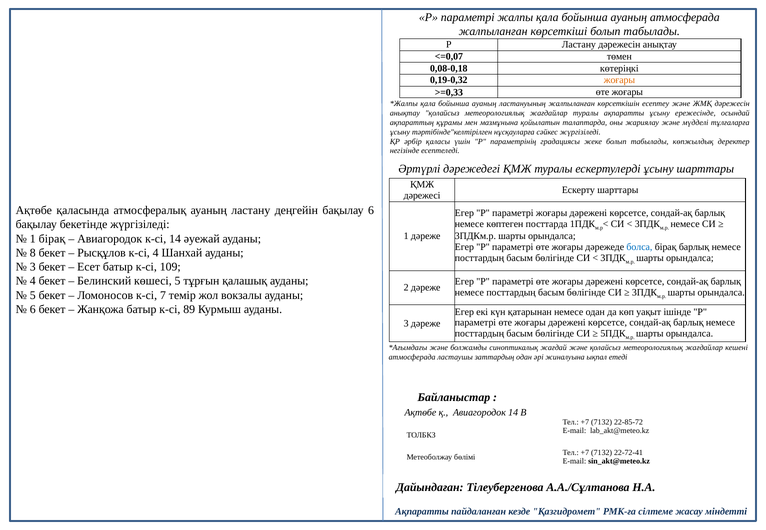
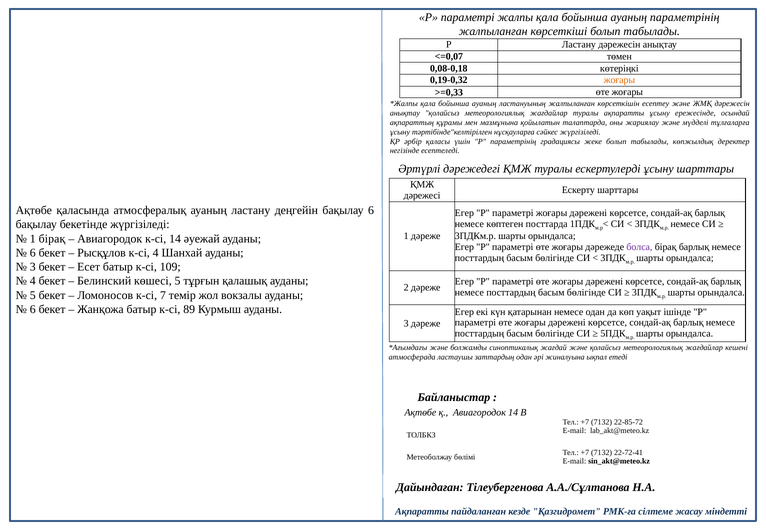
ауаның атмосферада: атмосферада -> параметрінің
болса colour: blue -> purple
8 at (33, 253): 8 -> 6
